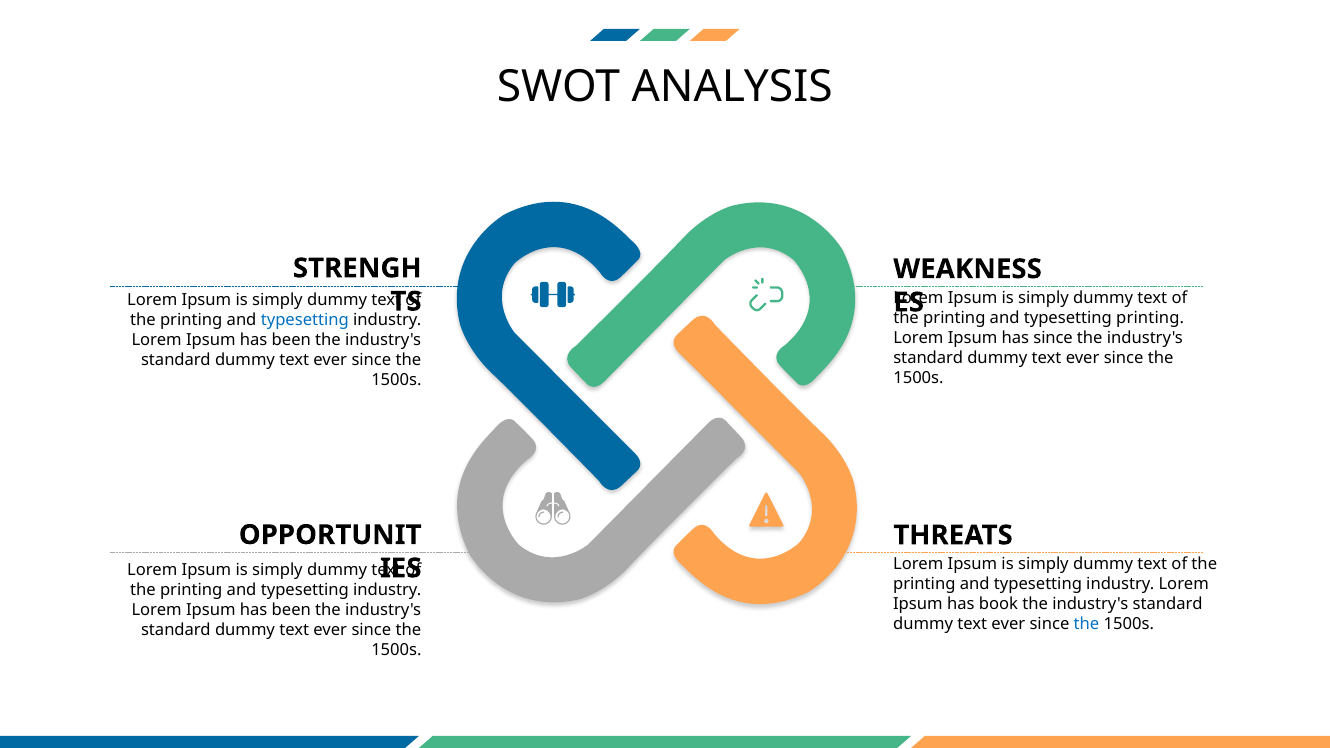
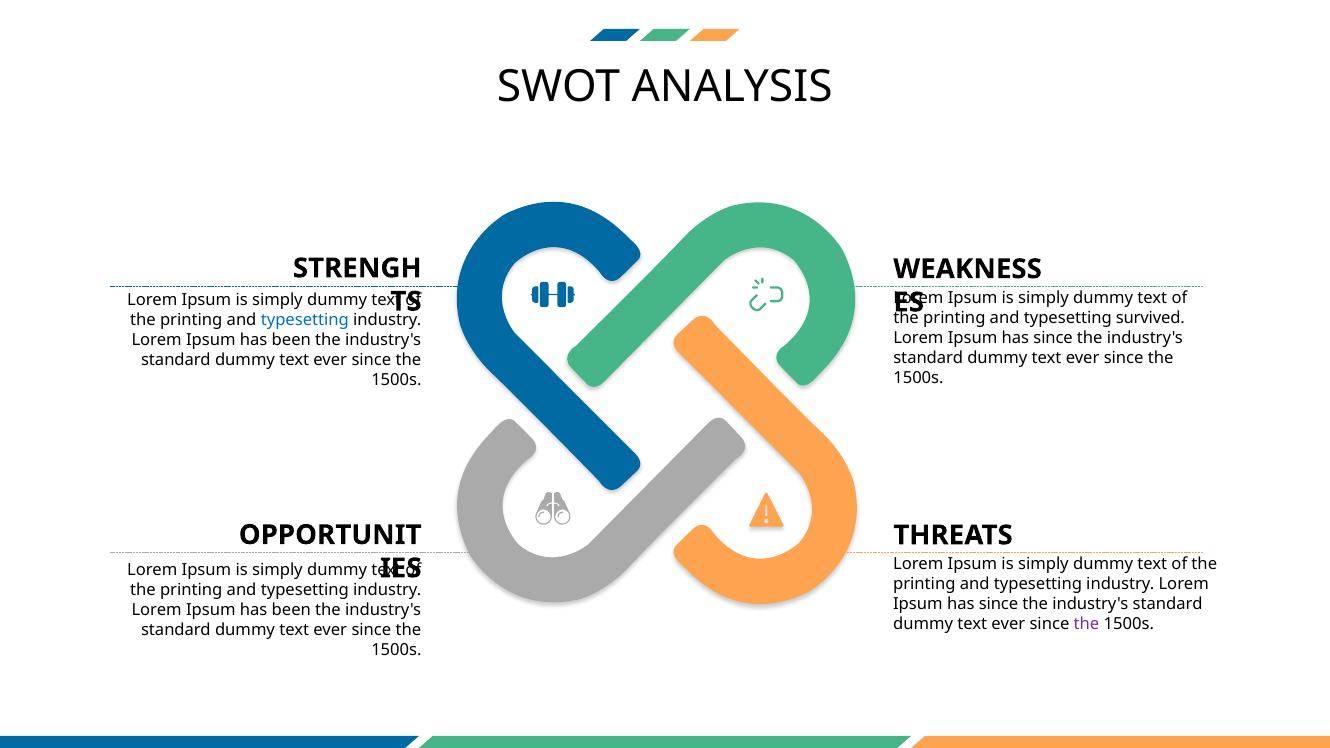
typesetting printing: printing -> survived
book at (998, 604): book -> since
the at (1086, 624) colour: blue -> purple
